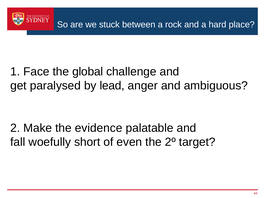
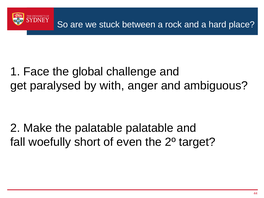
lead: lead -> with
the evidence: evidence -> palatable
